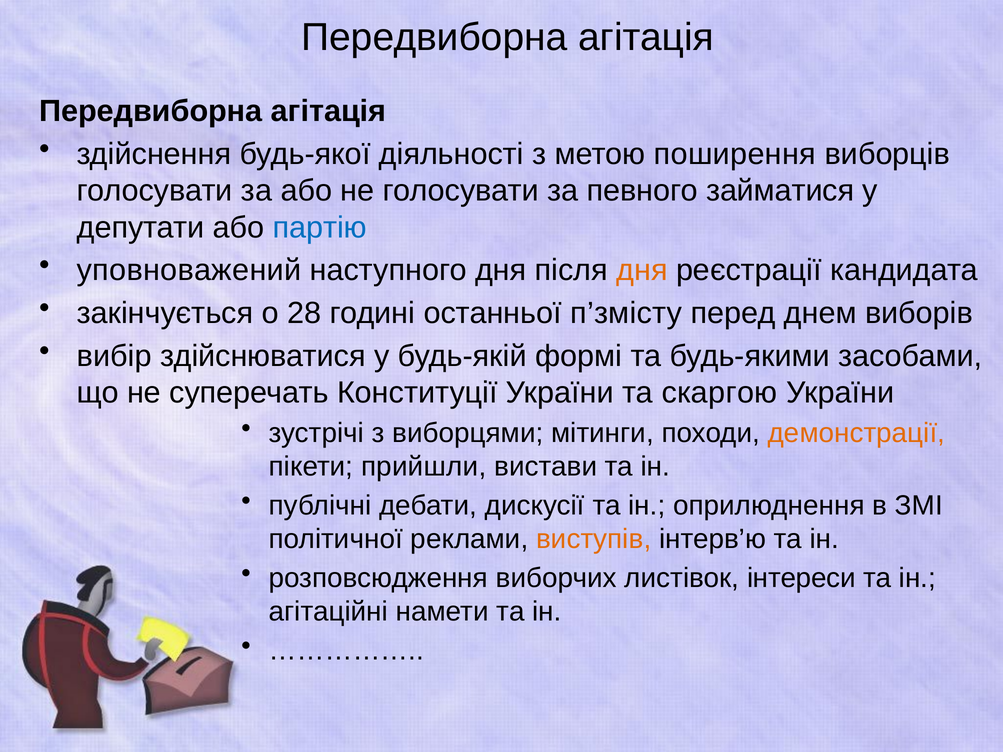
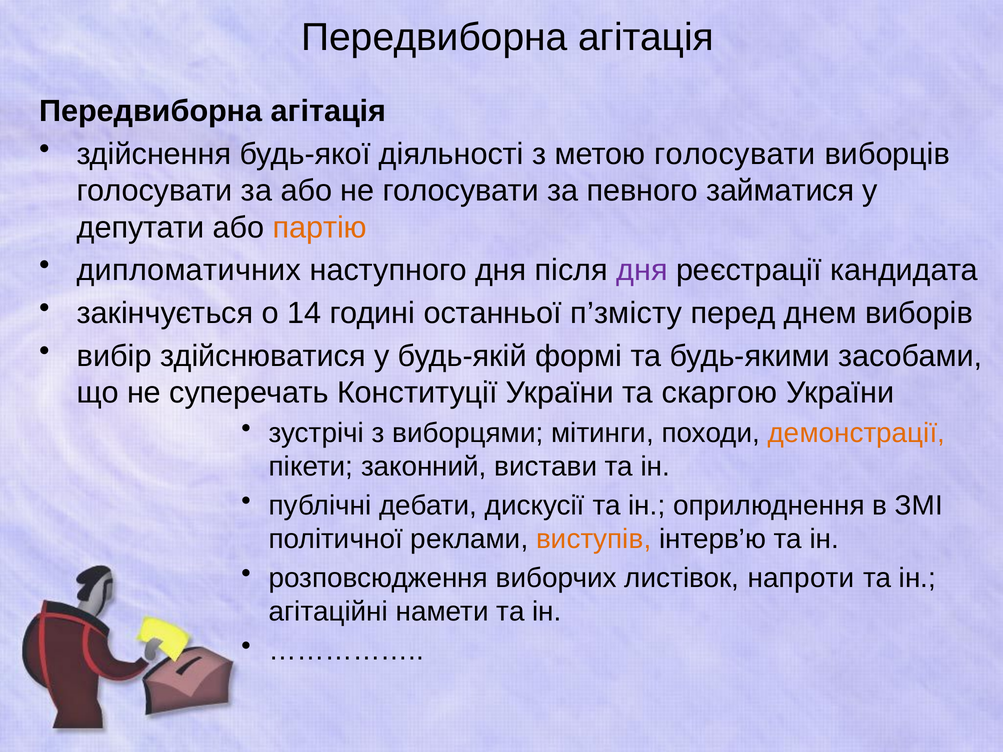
метою поширення: поширення -> голосувати
партію colour: blue -> orange
уповноважений: уповноважений -> дипломатичних
дня at (642, 270) colour: orange -> purple
28: 28 -> 14
прийшли: прийшли -> законний
інтереси: інтереси -> напроти
